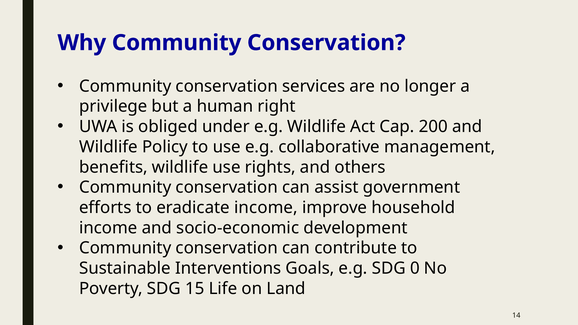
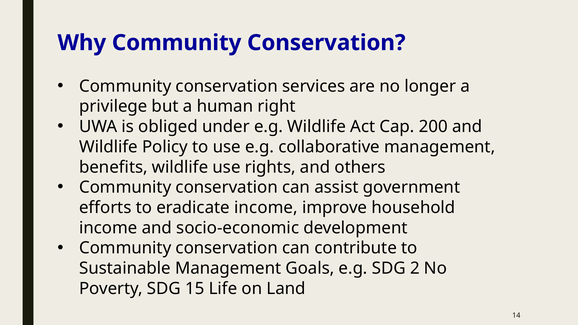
Sustainable Interventions: Interventions -> Management
0: 0 -> 2
